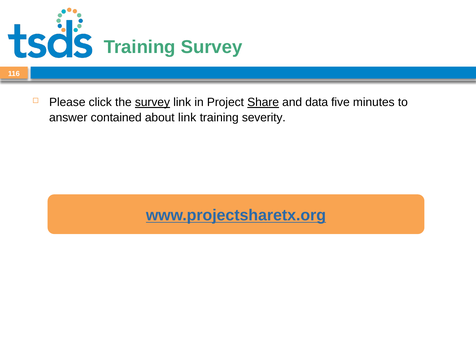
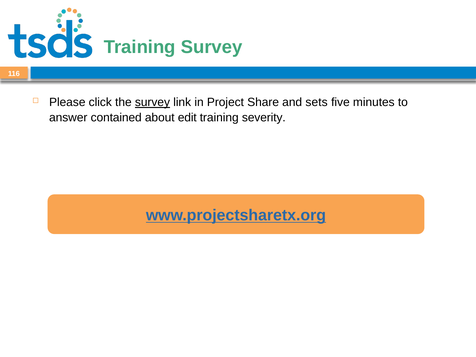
Share underline: present -> none
data: data -> sets
about link: link -> edit
